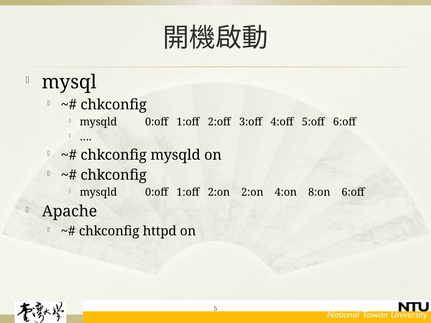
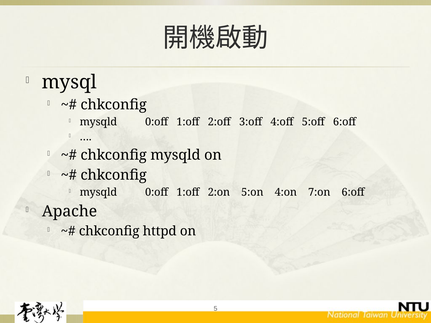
2:on 2:on: 2:on -> 5:on
8:on: 8:on -> 7:on
